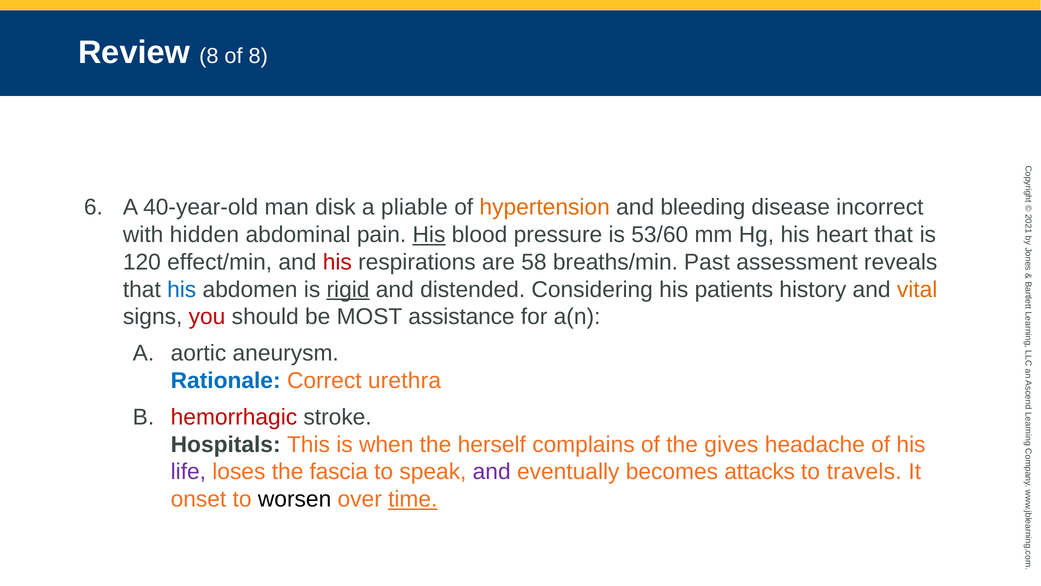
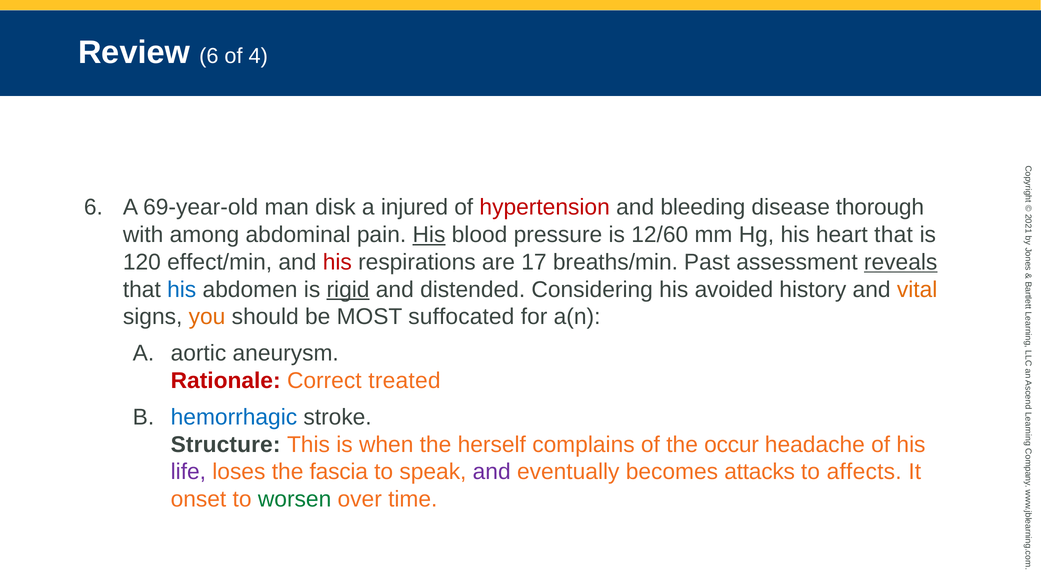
Review 8: 8 -> 6
of 8: 8 -> 4
40-year-old: 40-year-old -> 69-year-old
pliable: pliable -> injured
hypertension colour: orange -> red
incorrect: incorrect -> thorough
hidden: hidden -> among
53/60: 53/60 -> 12/60
58: 58 -> 17
reveals underline: none -> present
patients: patients -> avoided
you colour: red -> orange
assistance: assistance -> suffocated
Rationale colour: blue -> red
urethra: urethra -> treated
hemorrhagic colour: red -> blue
Hospitals: Hospitals -> Structure
gives: gives -> occur
travels: travels -> affects
worsen colour: black -> green
time underline: present -> none
